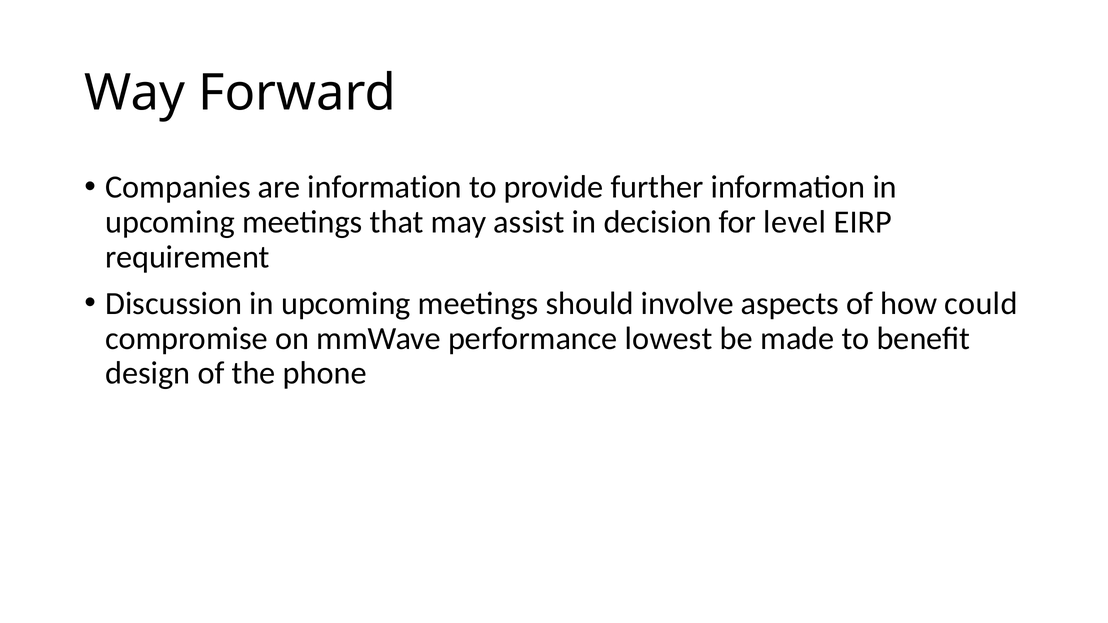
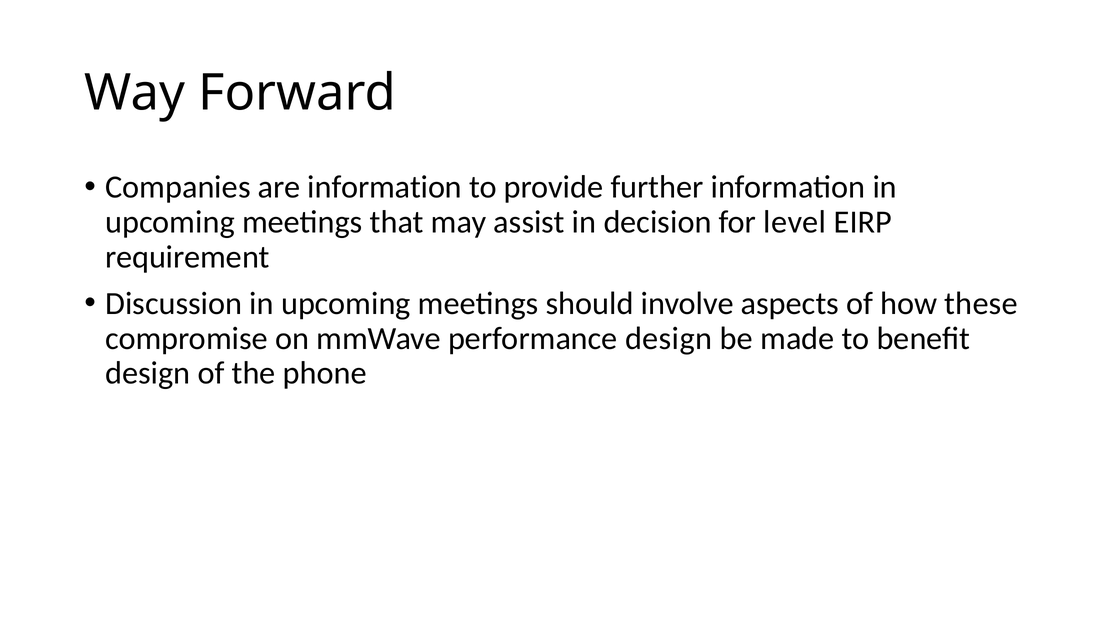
could: could -> these
performance lowest: lowest -> design
